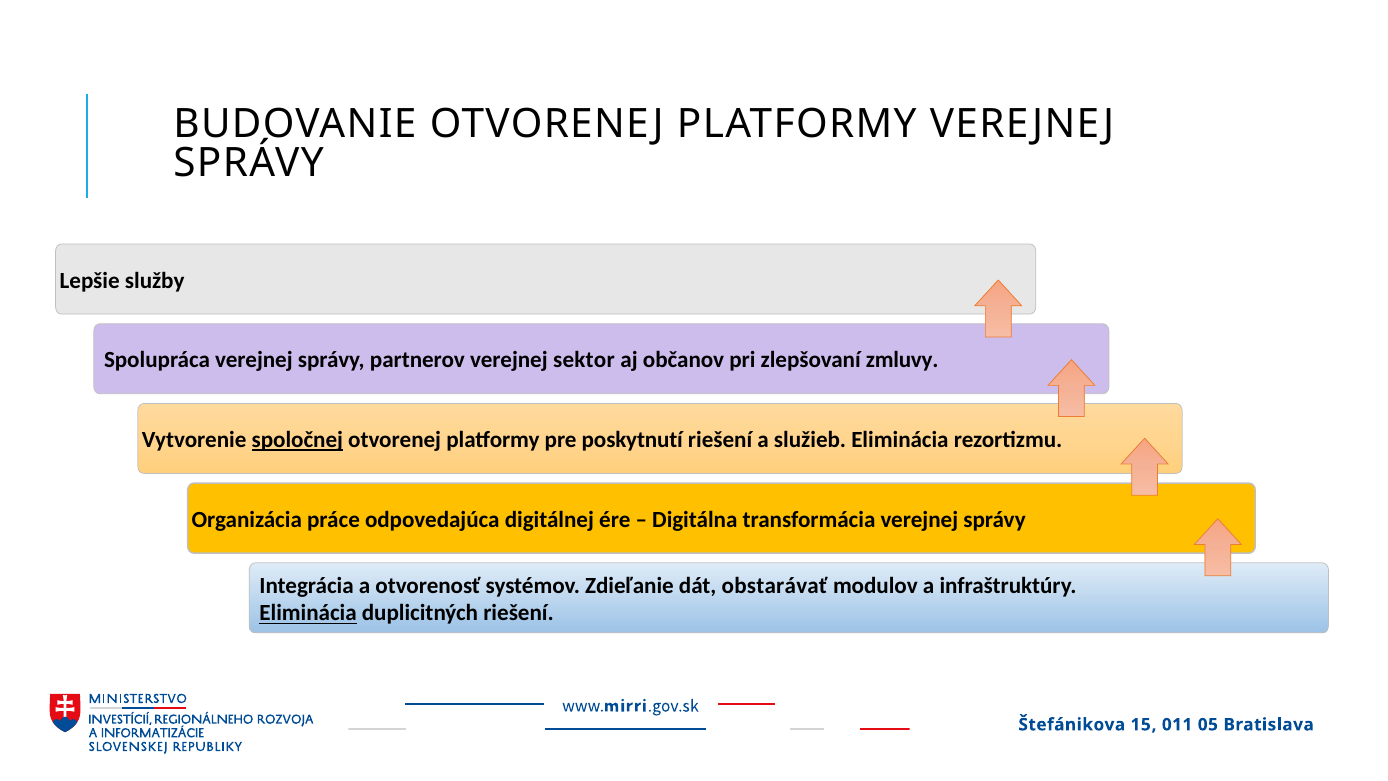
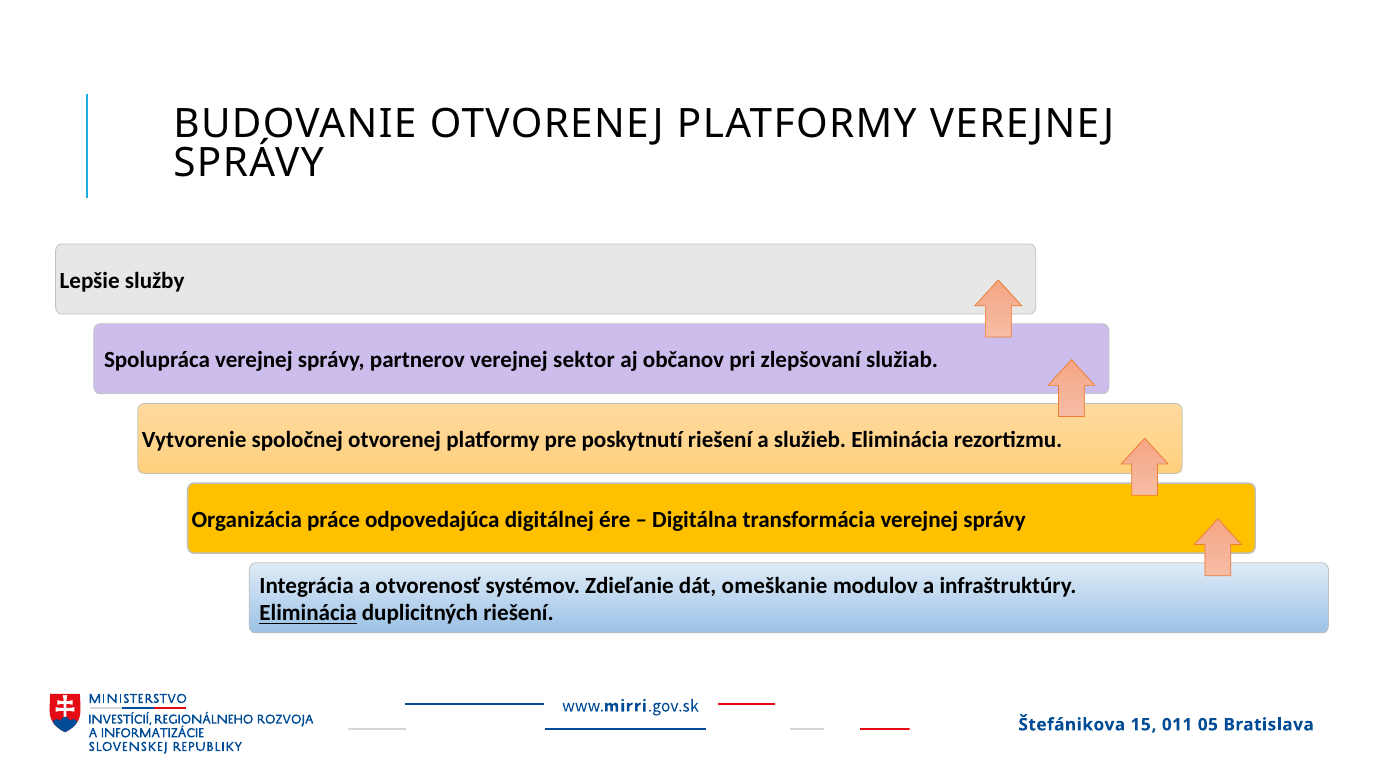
zmluvy: zmluvy -> služiab
spoločnej underline: present -> none
obstarávať: obstarávať -> omeškanie
